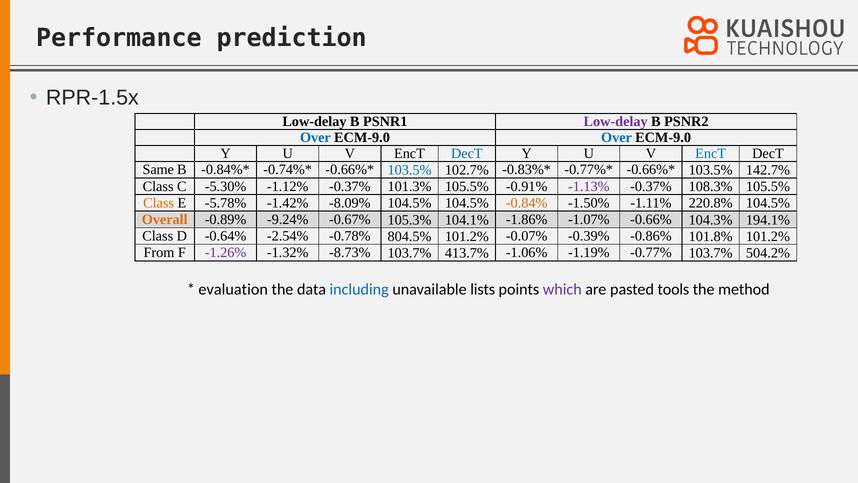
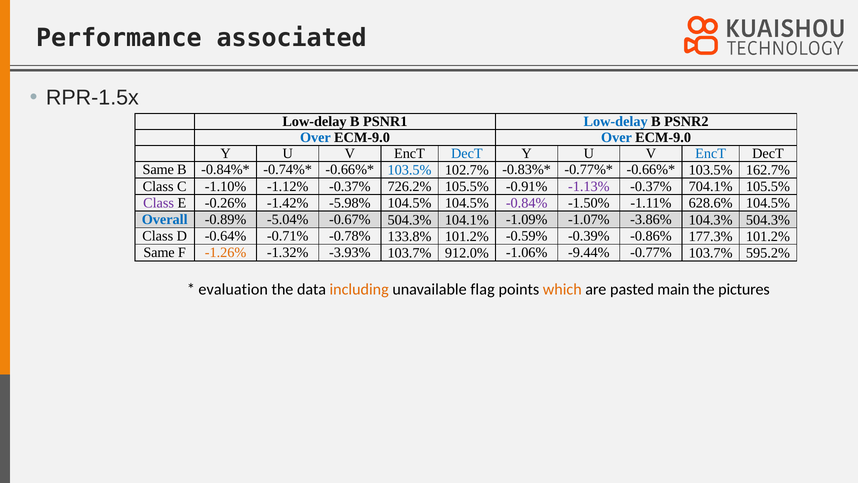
prediction: prediction -> associated
Low-delay at (616, 122) colour: purple -> blue
142.7%: 142.7% -> 162.7%
-5.30%: -5.30% -> -1.10%
101.3%: 101.3% -> 726.2%
108.3%: 108.3% -> 704.1%
Class at (159, 203) colour: orange -> purple
-5.78%: -5.78% -> -0.26%
-8.09%: -8.09% -> -5.98%
-0.84% colour: orange -> purple
220.8%: 220.8% -> 628.6%
Overall colour: orange -> blue
-9.24%: -9.24% -> -5.04%
-0.67% 105.3%: 105.3% -> 504.3%
-1.86%: -1.86% -> -1.09%
-0.66%: -0.66% -> -3.86%
104.3% 194.1%: 194.1% -> 504.3%
-2.54%: -2.54% -> -0.71%
804.5%: 804.5% -> 133.8%
-0.07%: -0.07% -> -0.59%
101.8%: 101.8% -> 177.3%
From at (159, 252): From -> Same
-1.26% colour: purple -> orange
-8.73%: -8.73% -> -3.93%
413.7%: 413.7% -> 912.0%
-1.19%: -1.19% -> -9.44%
504.2%: 504.2% -> 595.2%
including colour: blue -> orange
lists: lists -> flag
which colour: purple -> orange
tools: tools -> main
method: method -> pictures
